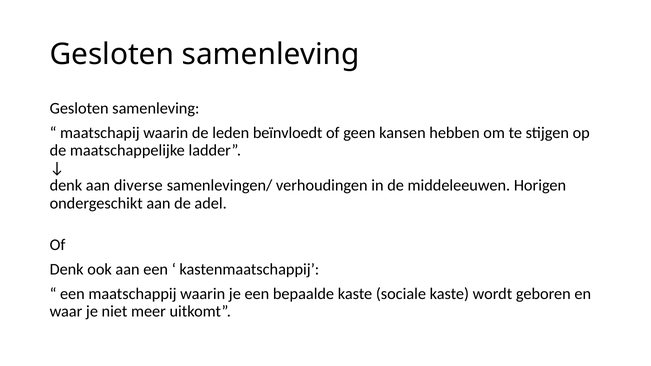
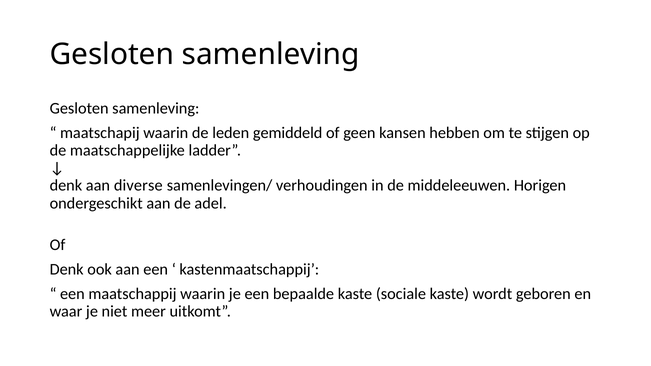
beïnvloedt: beïnvloedt -> gemiddeld
